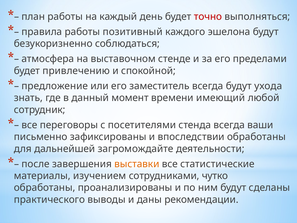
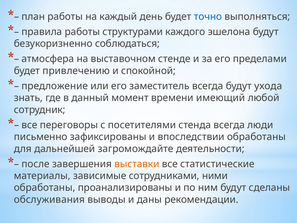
точно colour: red -> blue
позитивный: позитивный -> структурами
ваши: ваши -> люди
изучением: изучением -> зависимые
чутко: чутко -> ними
практического: практического -> обслуживания
